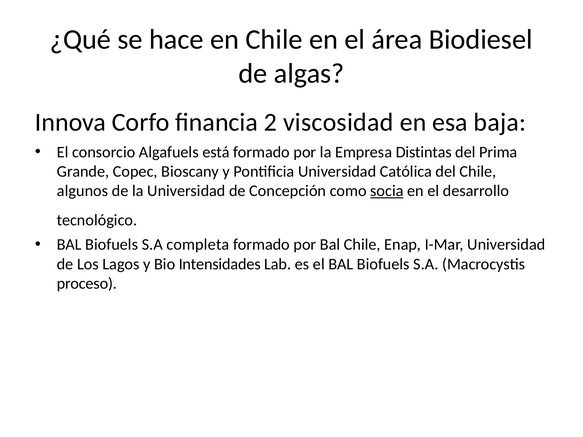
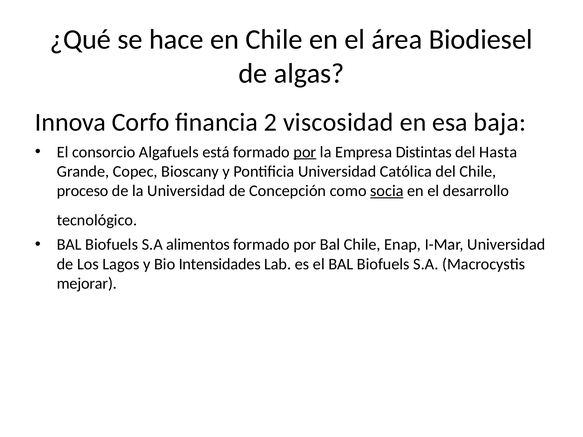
por at (305, 152) underline: none -> present
Prima: Prima -> Hasta
algunos: algunos -> proceso
completa: completa -> alimentos
proceso: proceso -> mejorar
